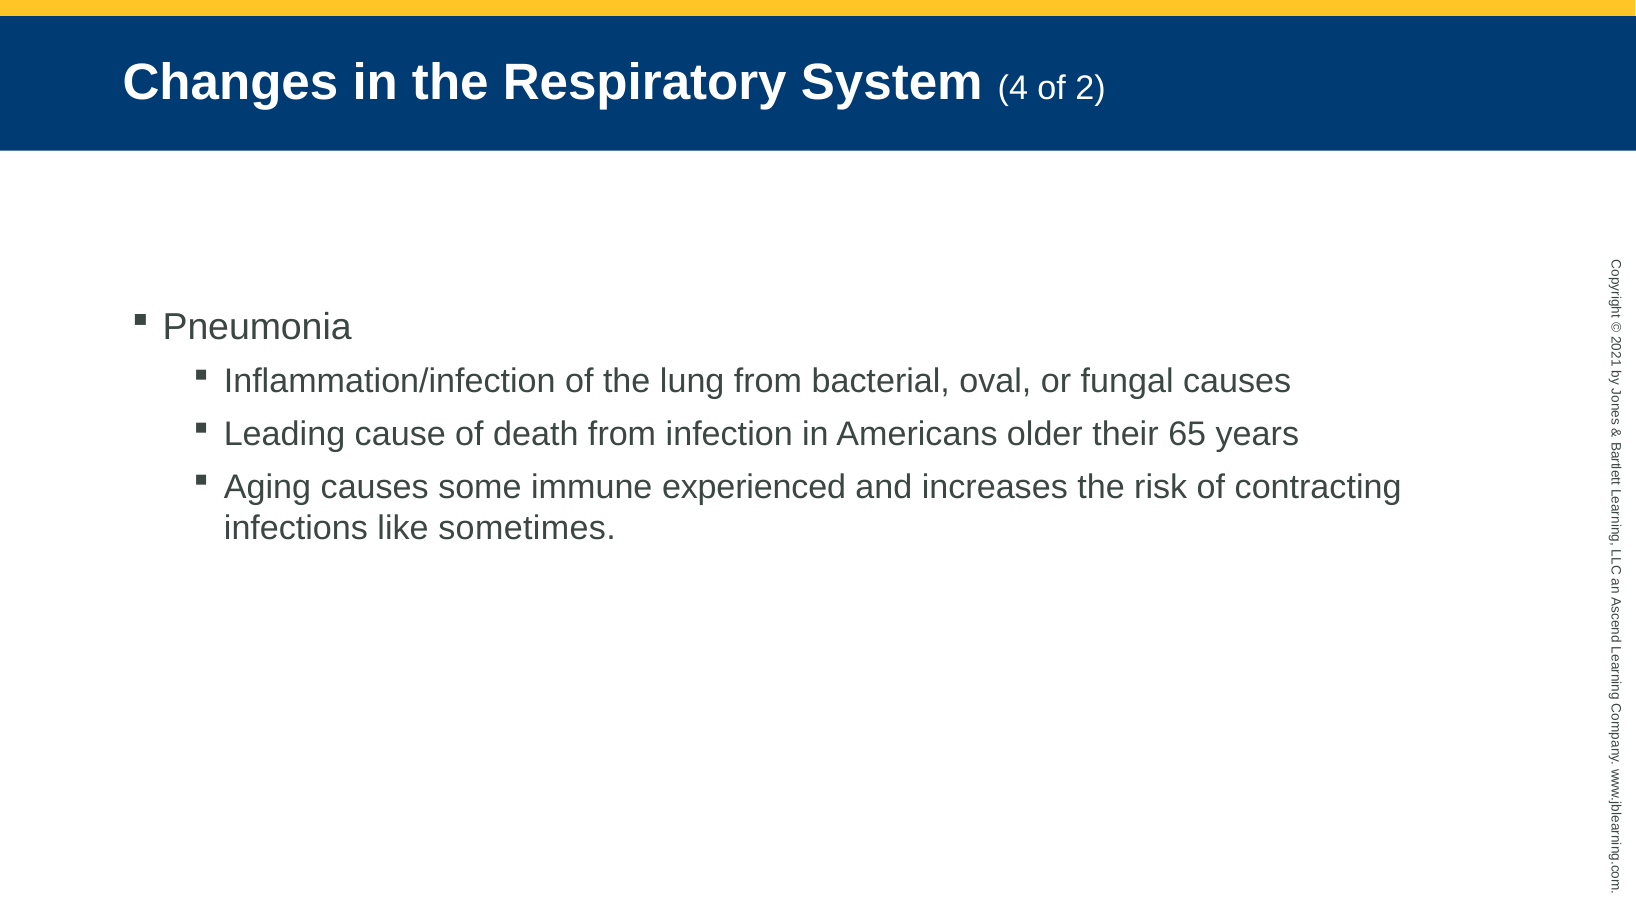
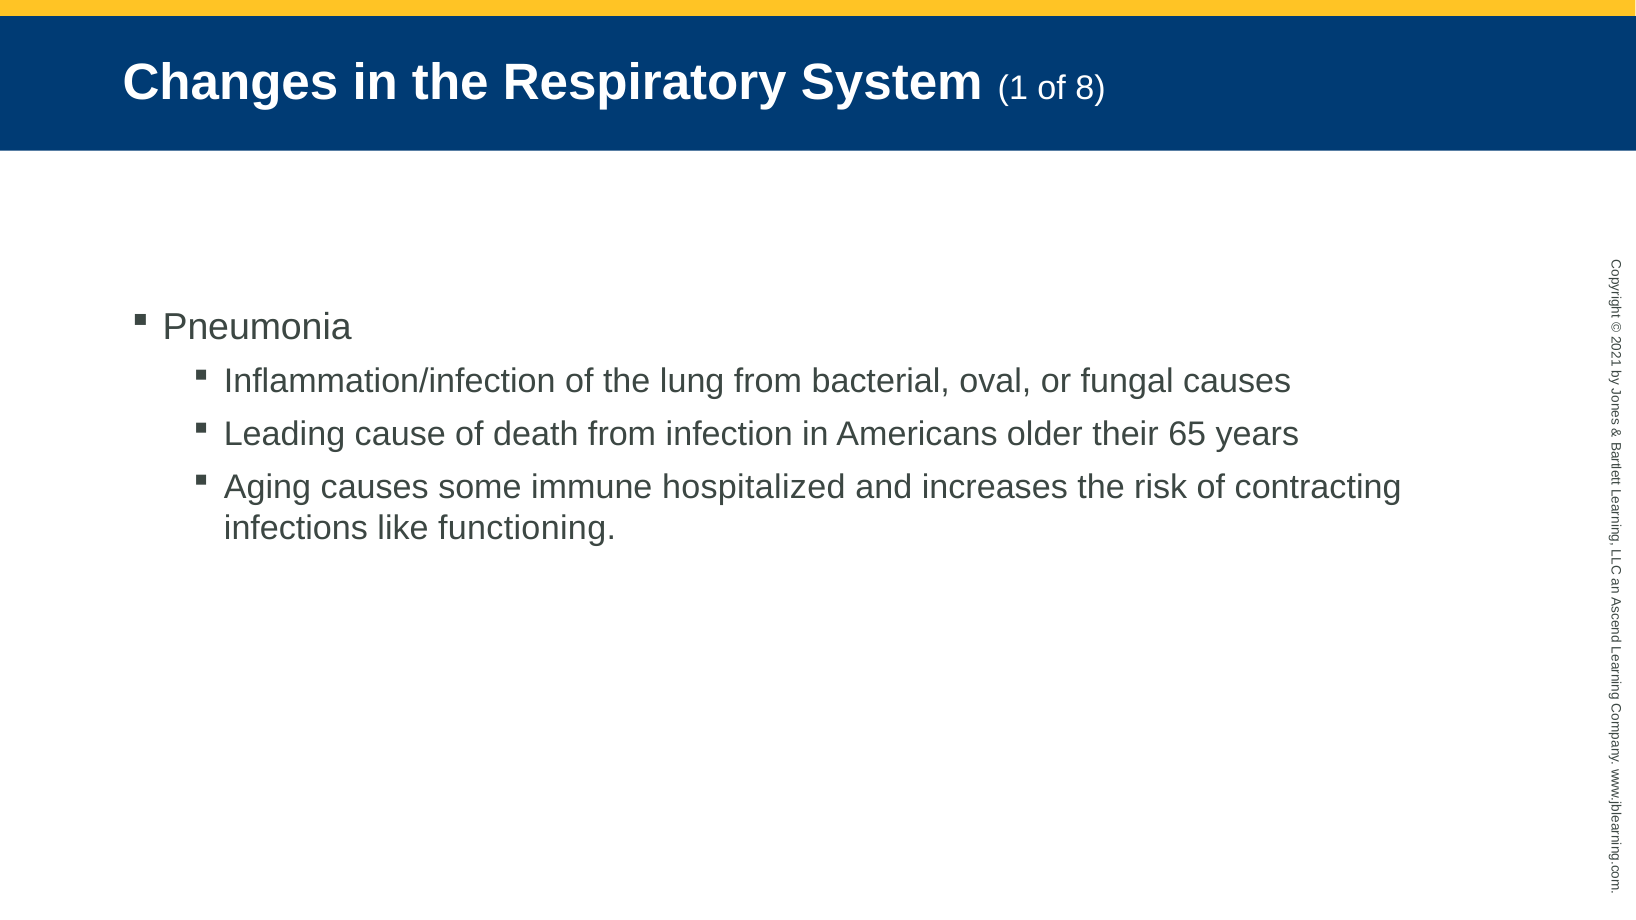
System 4: 4 -> 1
of 2: 2 -> 8
experienced: experienced -> hospitalized
sometimes: sometimes -> functioning
